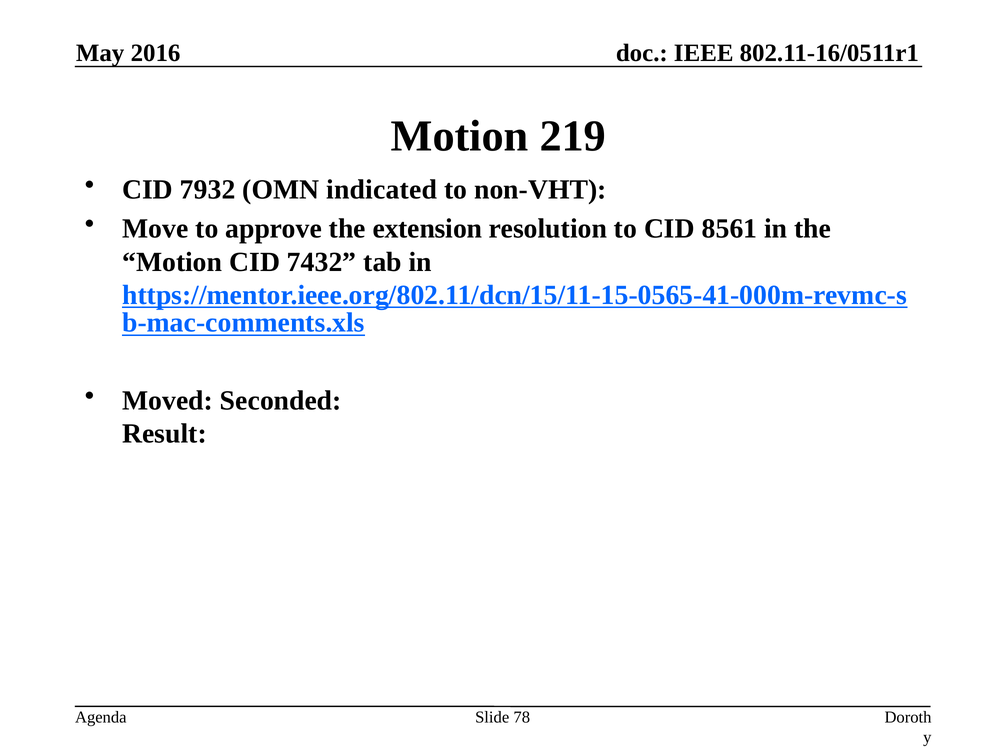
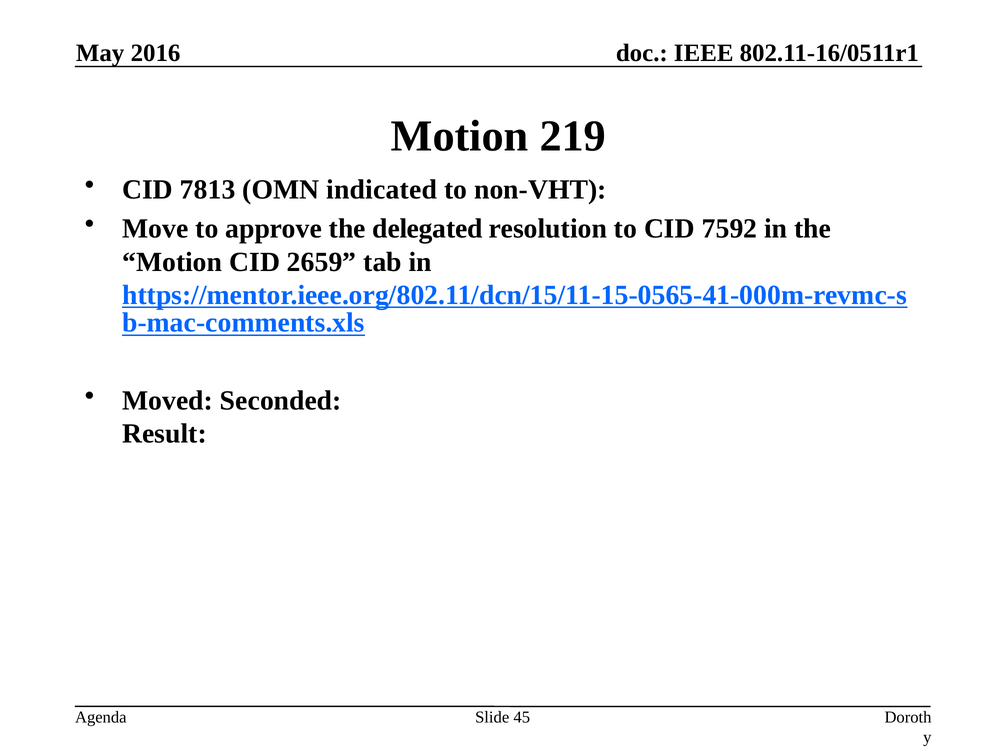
7932: 7932 -> 7813
extension: extension -> delegated
8561: 8561 -> 7592
7432: 7432 -> 2659
78: 78 -> 45
